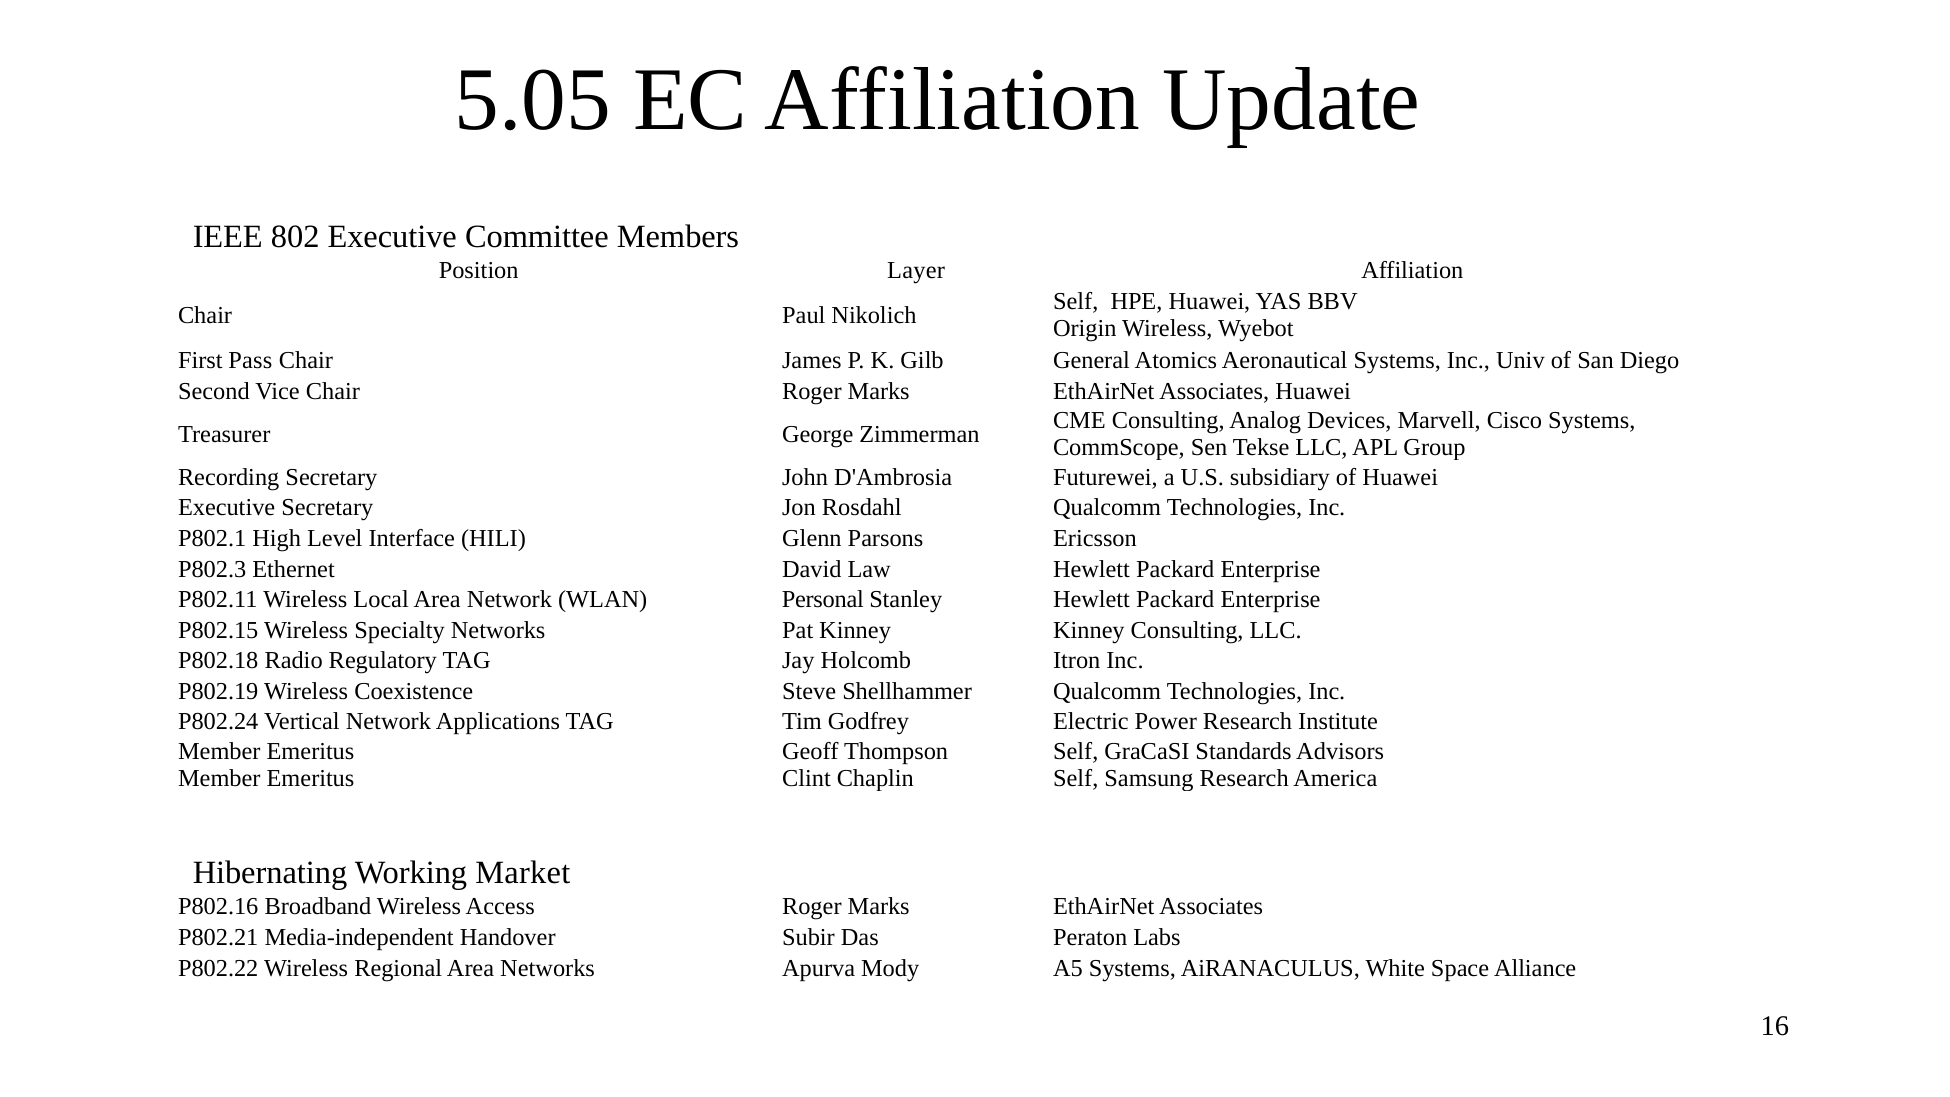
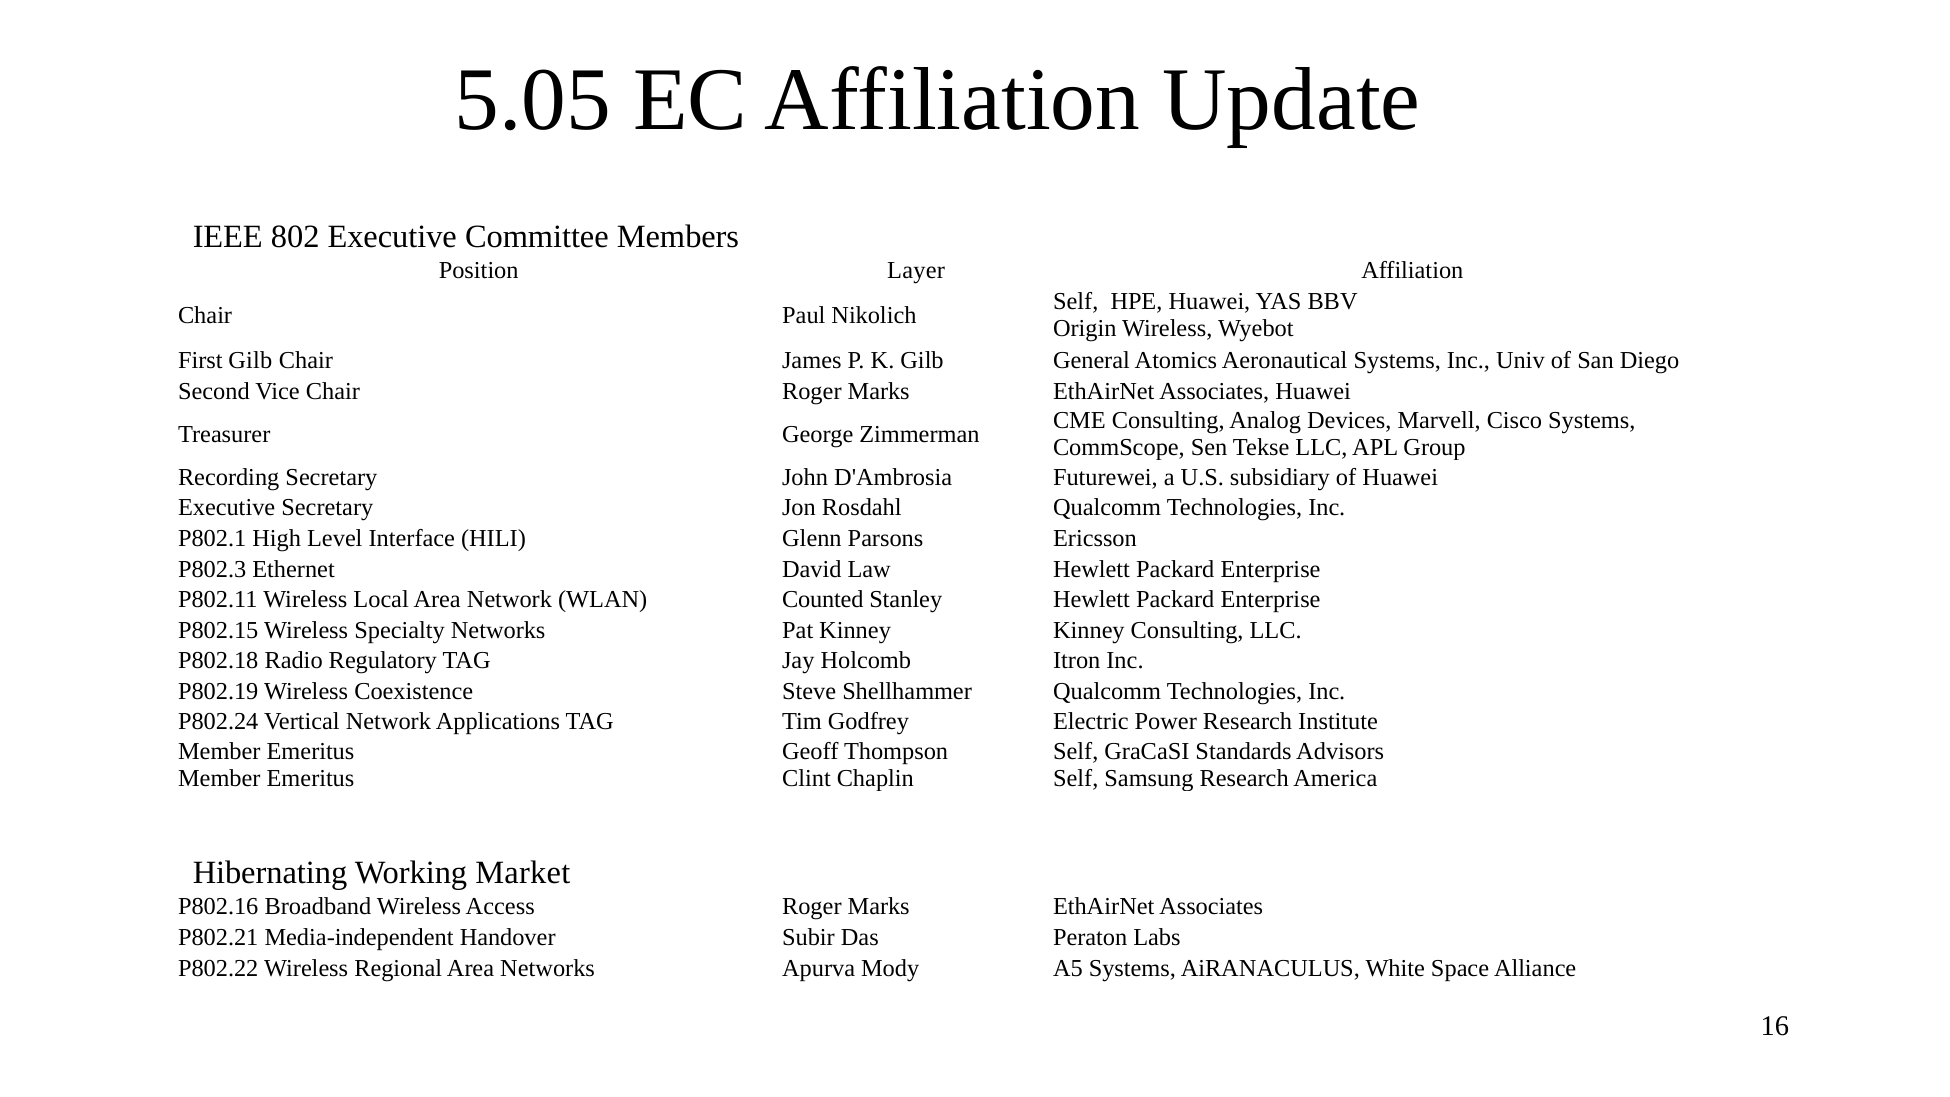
First Pass: Pass -> Gilb
Personal: Personal -> Counted
